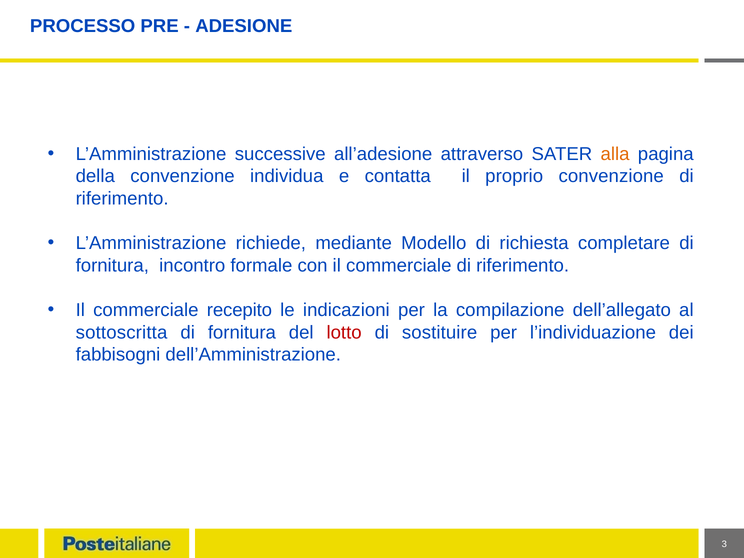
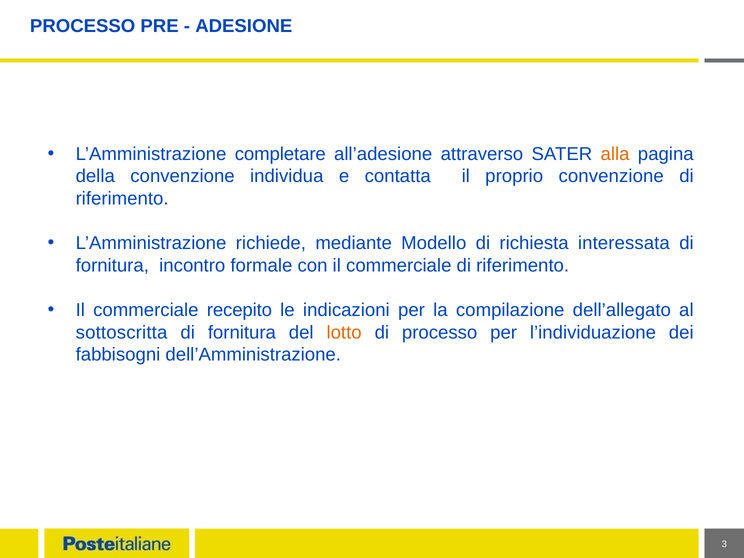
successive: successive -> completare
completare: completare -> interessata
lotto colour: red -> orange
di sostituire: sostituire -> processo
